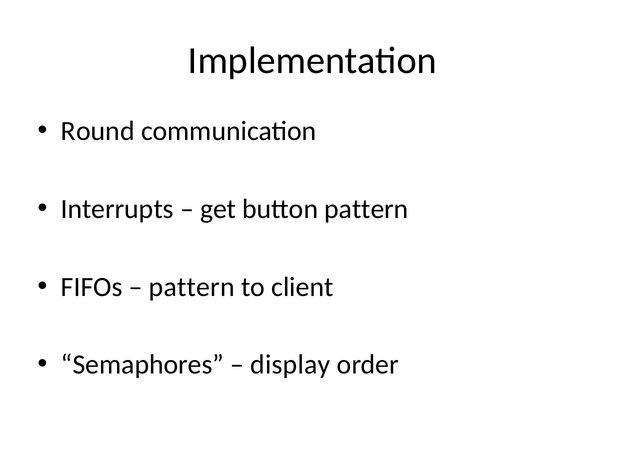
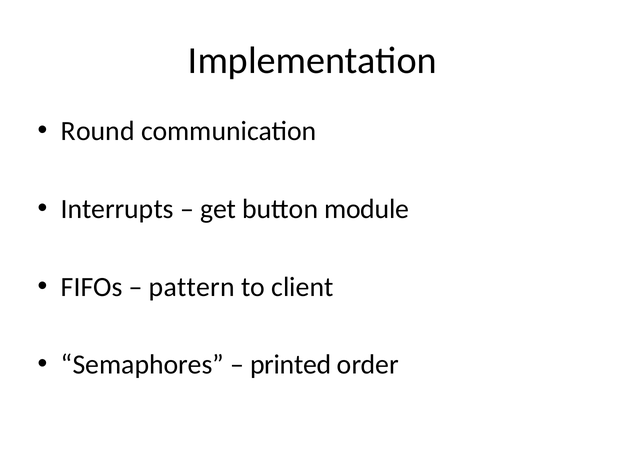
button pattern: pattern -> module
display: display -> printed
